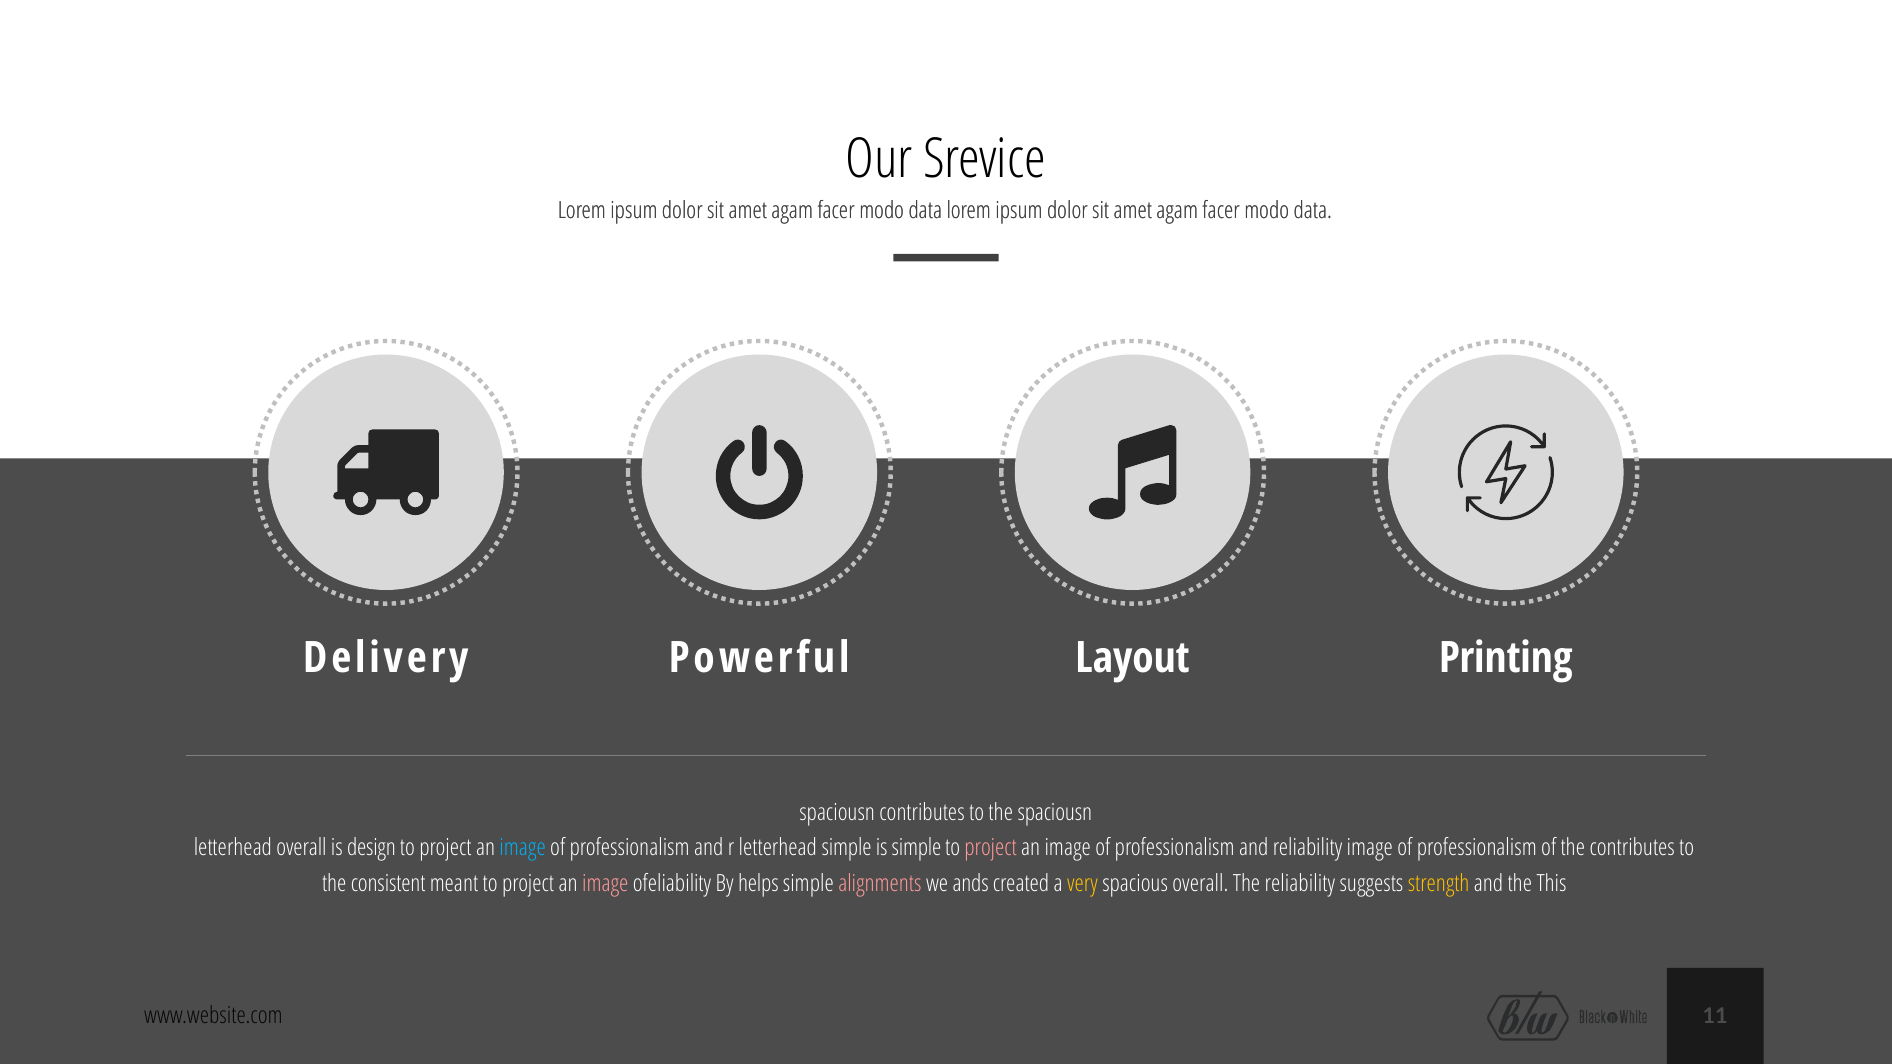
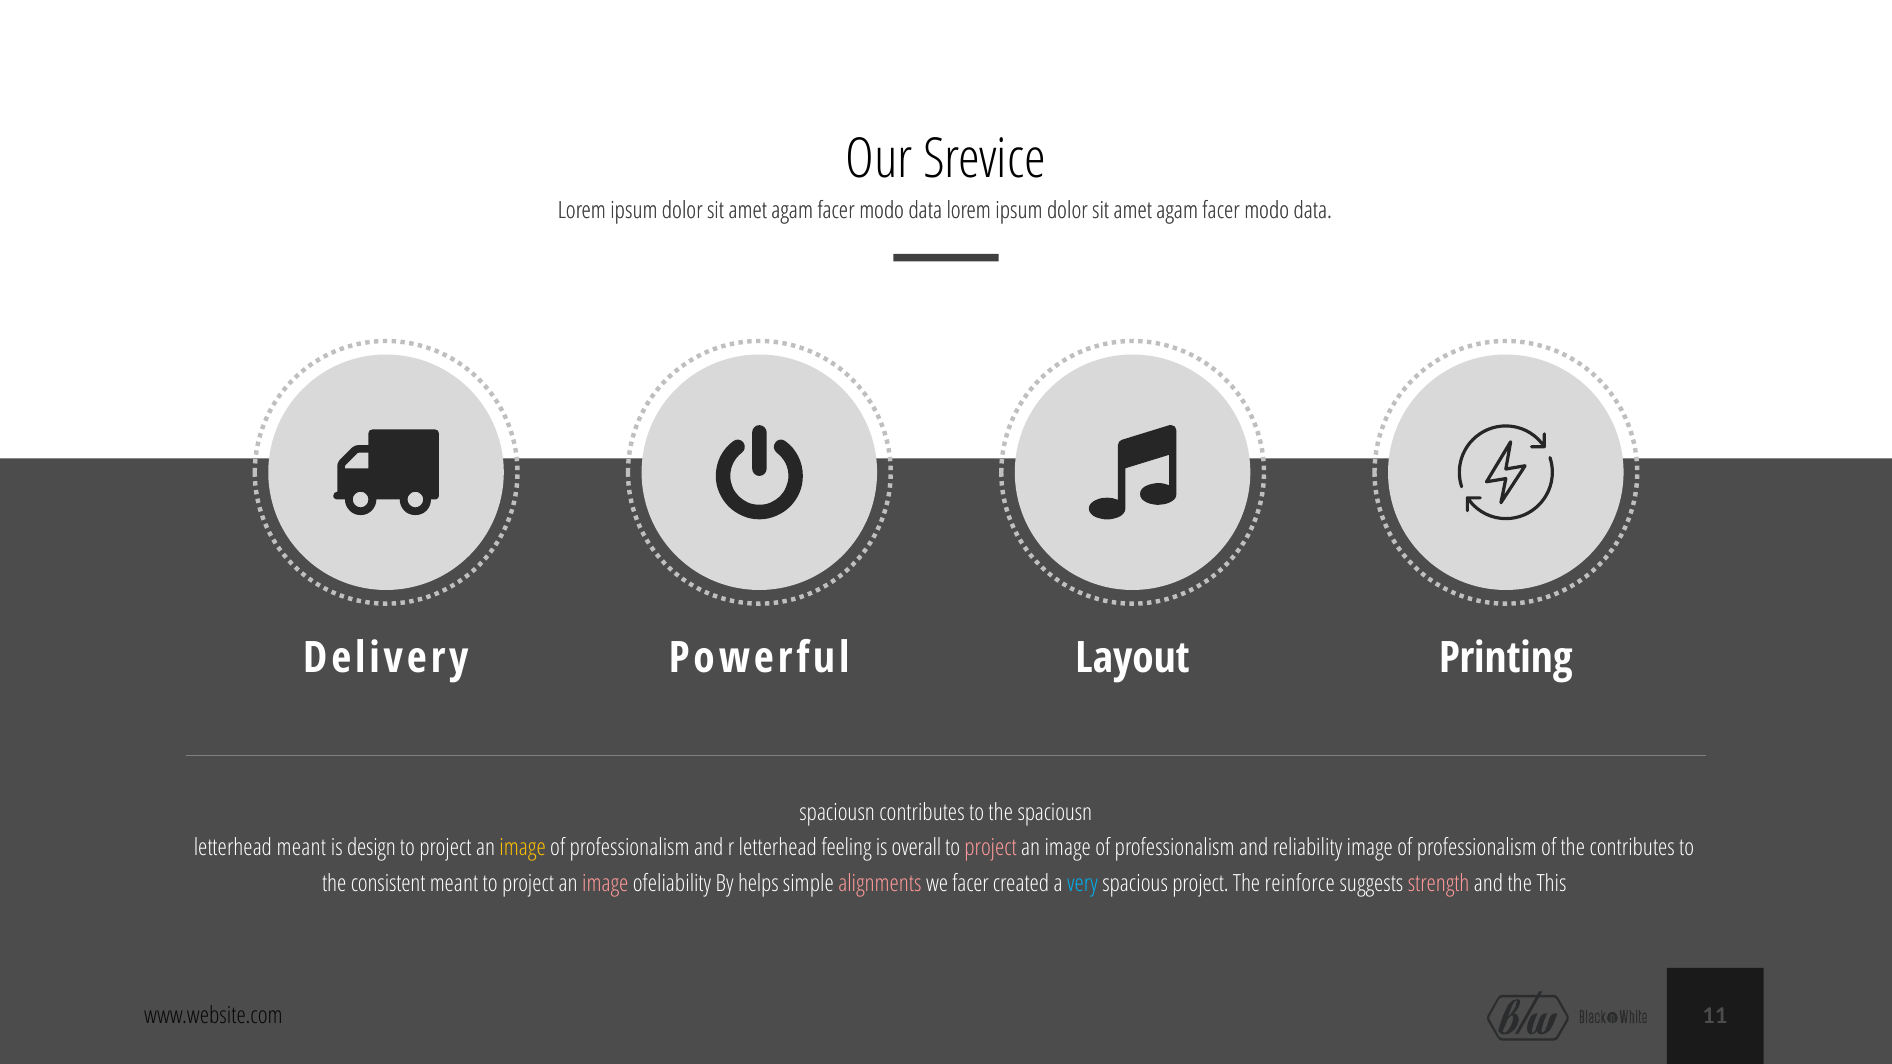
letterhead overall: overall -> meant
image at (523, 848) colour: light blue -> yellow
letterhead simple: simple -> feeling
is simple: simple -> overall
we ands: ands -> facer
very colour: yellow -> light blue
spacious overall: overall -> project
The reliability: reliability -> reinforce
strength colour: yellow -> pink
